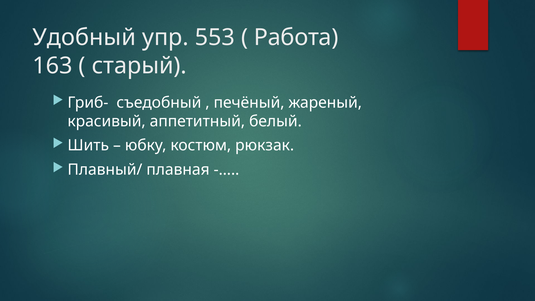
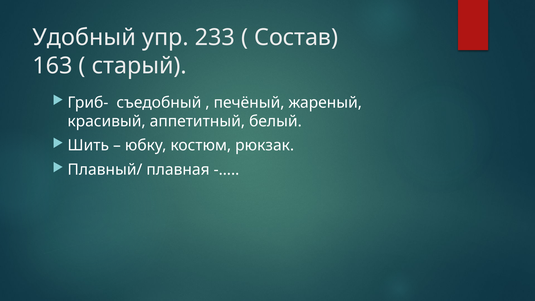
553: 553 -> 233
Работа: Работа -> Состав
